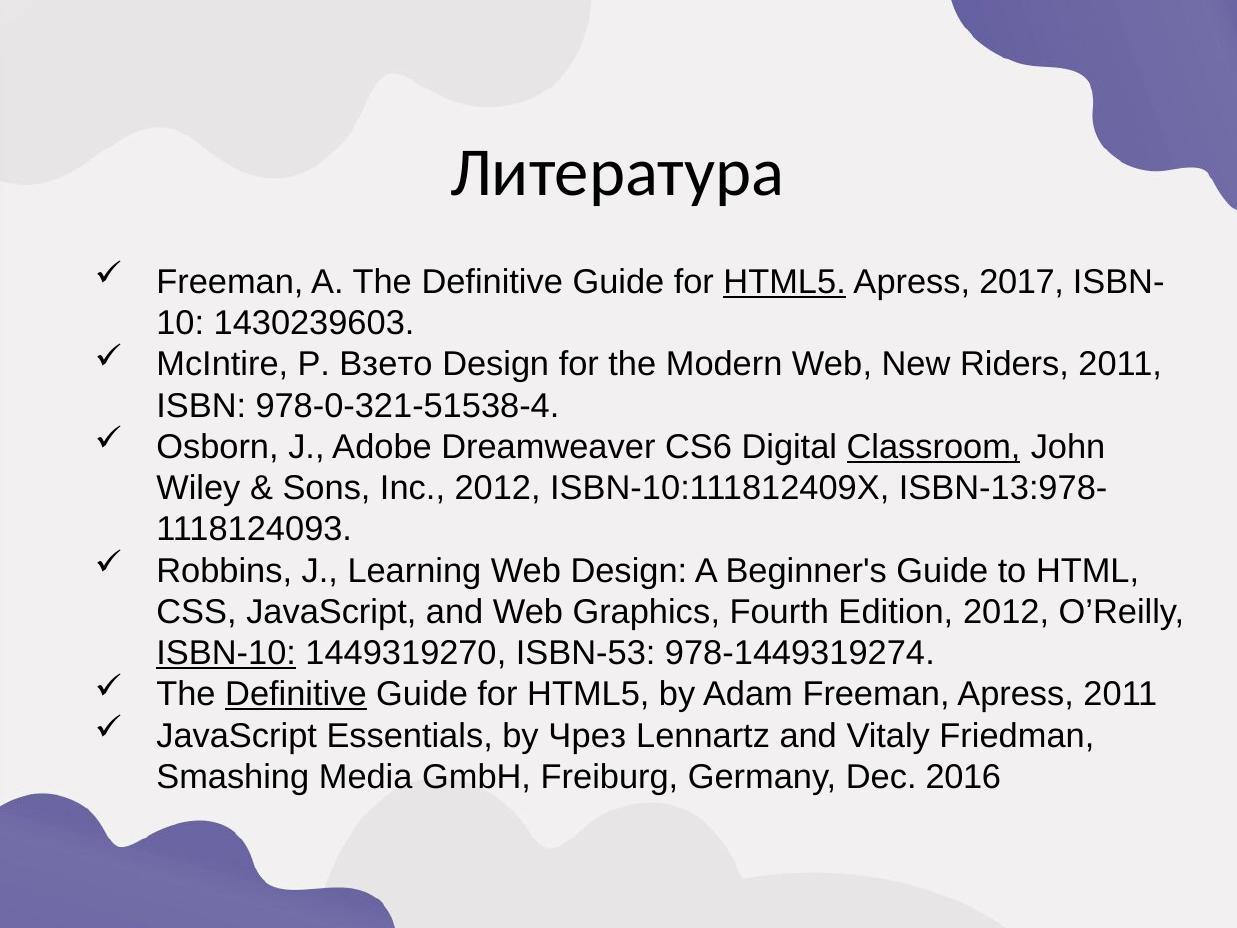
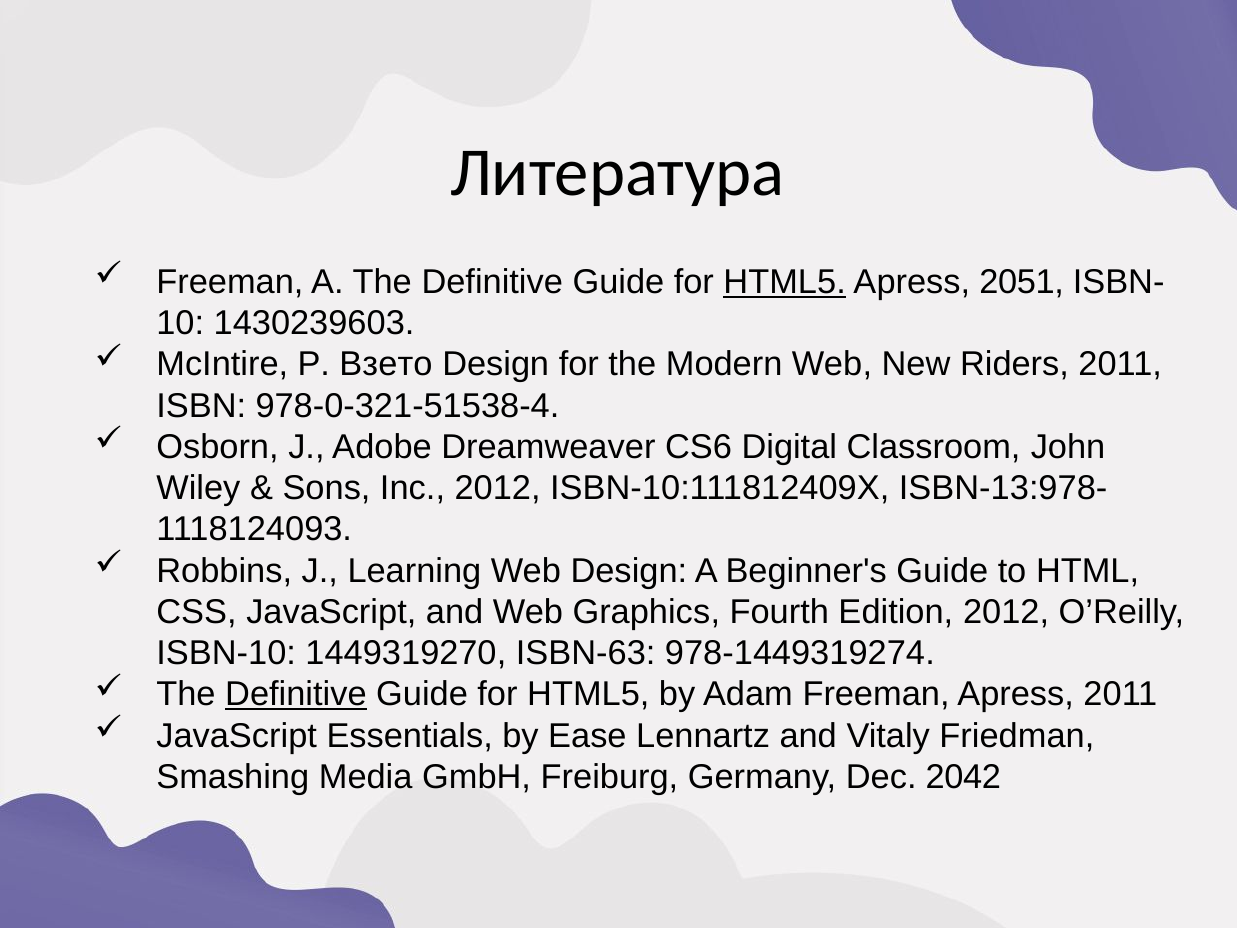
2017: 2017 -> 2051
Classroom underline: present -> none
ISBN-10 underline: present -> none
ISBN-53: ISBN-53 -> ISBN-63
Чрез: Чрез -> Ease
2016: 2016 -> 2042
